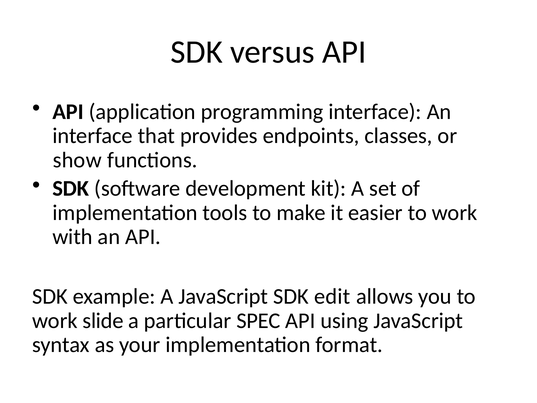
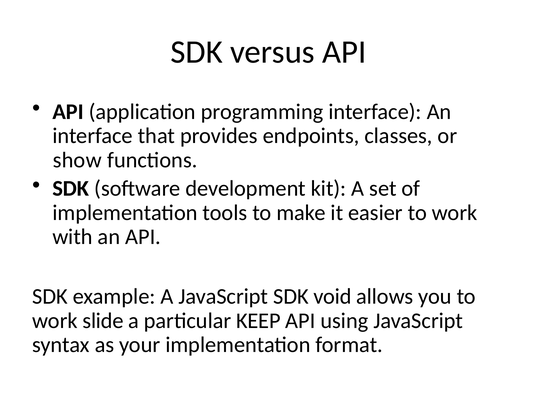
edit: edit -> void
SPEC: SPEC -> KEEP
